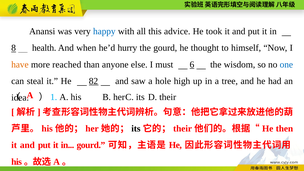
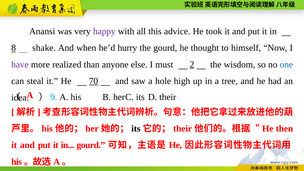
happy colour: blue -> purple
health: health -> shake
have colour: orange -> purple
reached: reached -> realized
6: 6 -> 2
82: 82 -> 70
1: 1 -> 9
